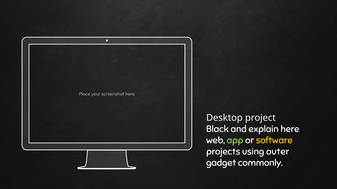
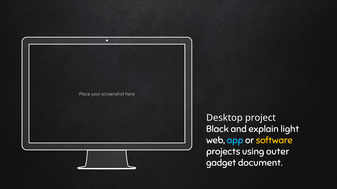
explain here: here -> light
app colour: light green -> light blue
commonly: commonly -> document
